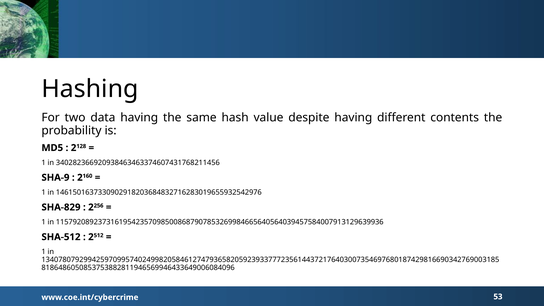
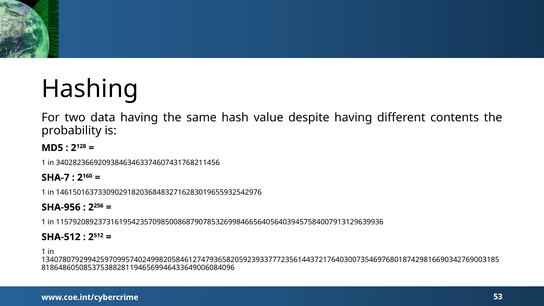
SHA-9: SHA-9 -> SHA-7
SHA-829: SHA-829 -> SHA-956
